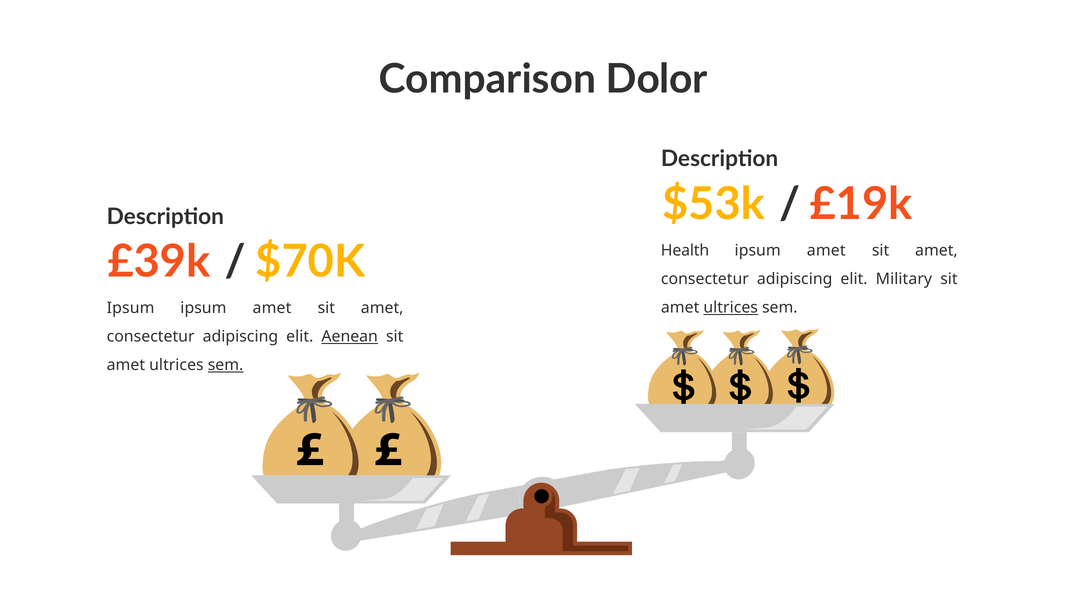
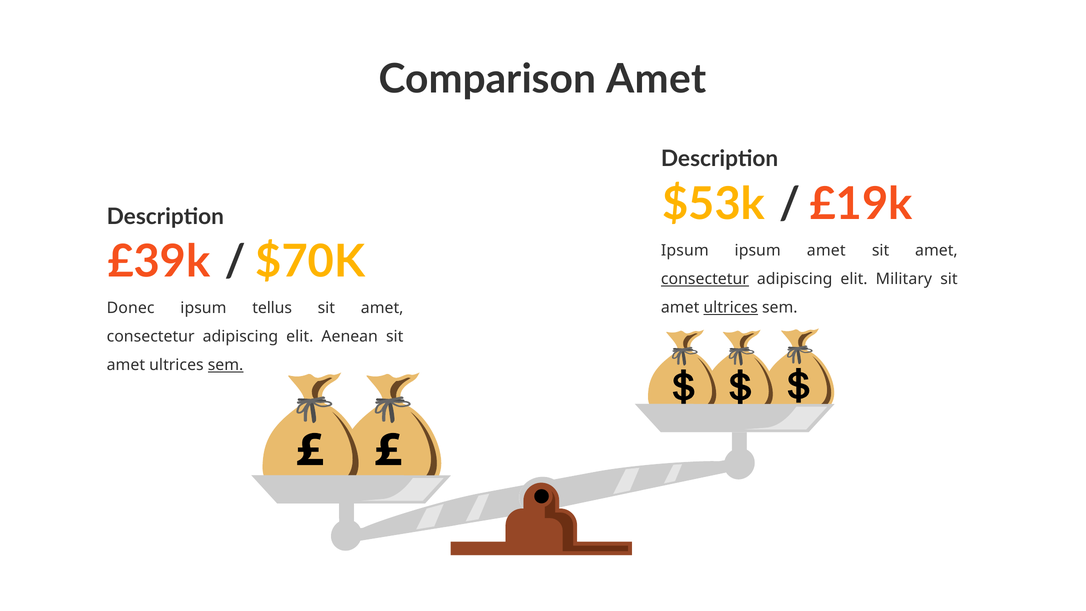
Comparison Dolor: Dolor -> Amet
Health at (685, 251): Health -> Ipsum
consectetur at (705, 279) underline: none -> present
Ipsum at (131, 308): Ipsum -> Donec
amet at (272, 308): amet -> tellus
Aenean underline: present -> none
